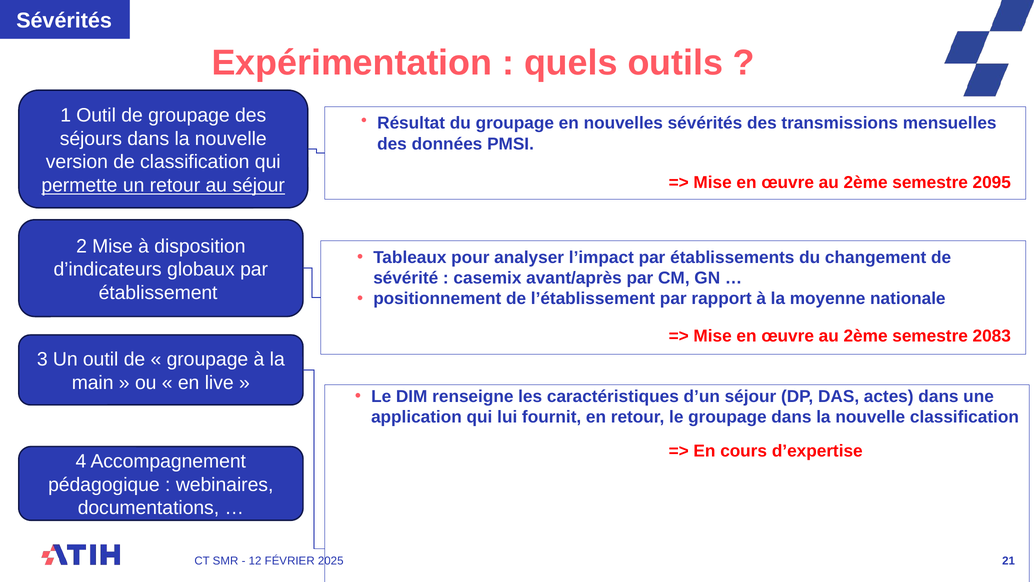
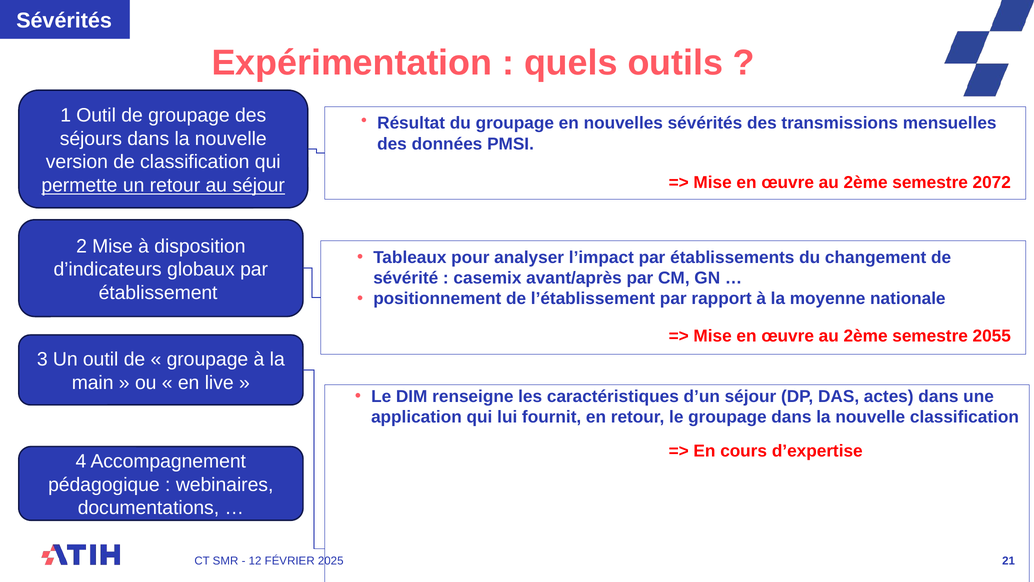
2095: 2095 -> 2072
2083: 2083 -> 2055
